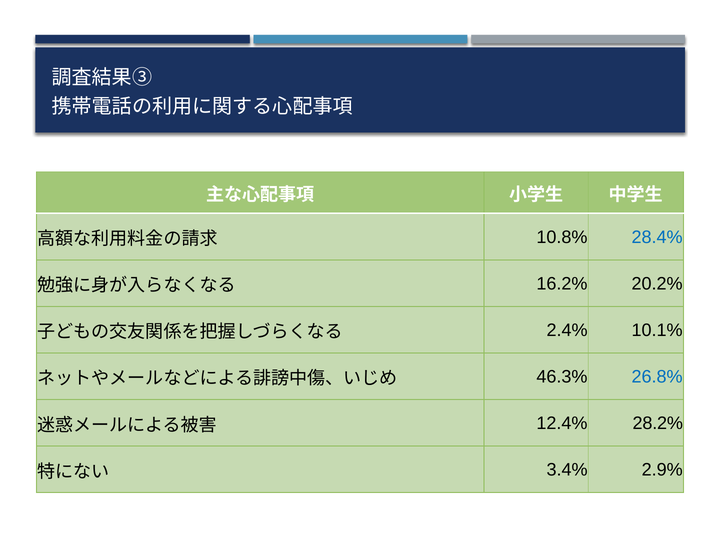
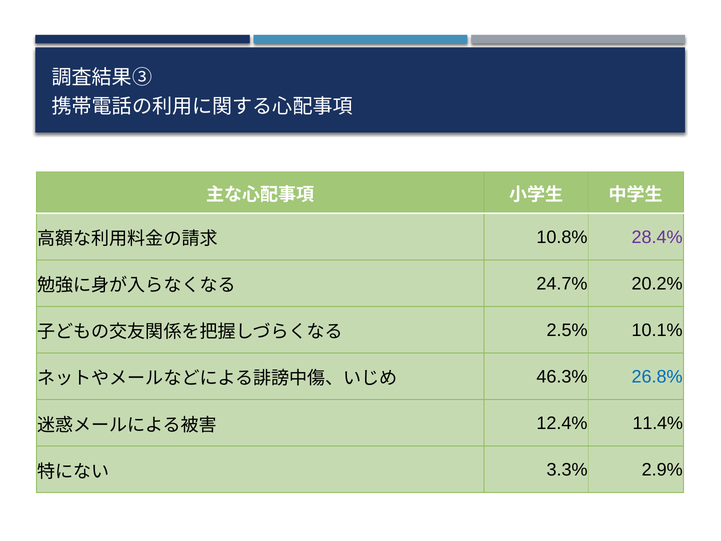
28.4% colour: blue -> purple
16.2%: 16.2% -> 24.7%
2.4%: 2.4% -> 2.5%
28.2%: 28.2% -> 11.4%
3.4%: 3.4% -> 3.3%
